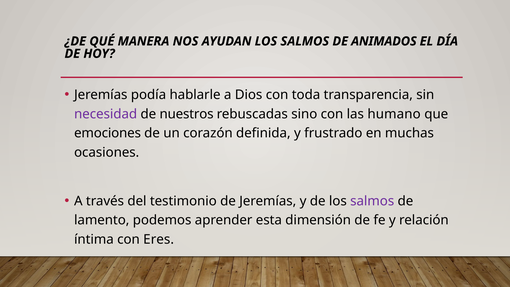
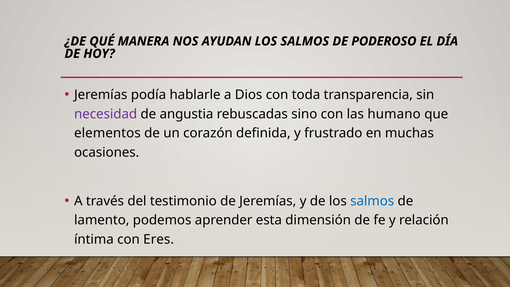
ANIMADOS: ANIMADOS -> PODEROSO
nuestros: nuestros -> angustia
emociones: emociones -> elementos
salmos at (372, 201) colour: purple -> blue
